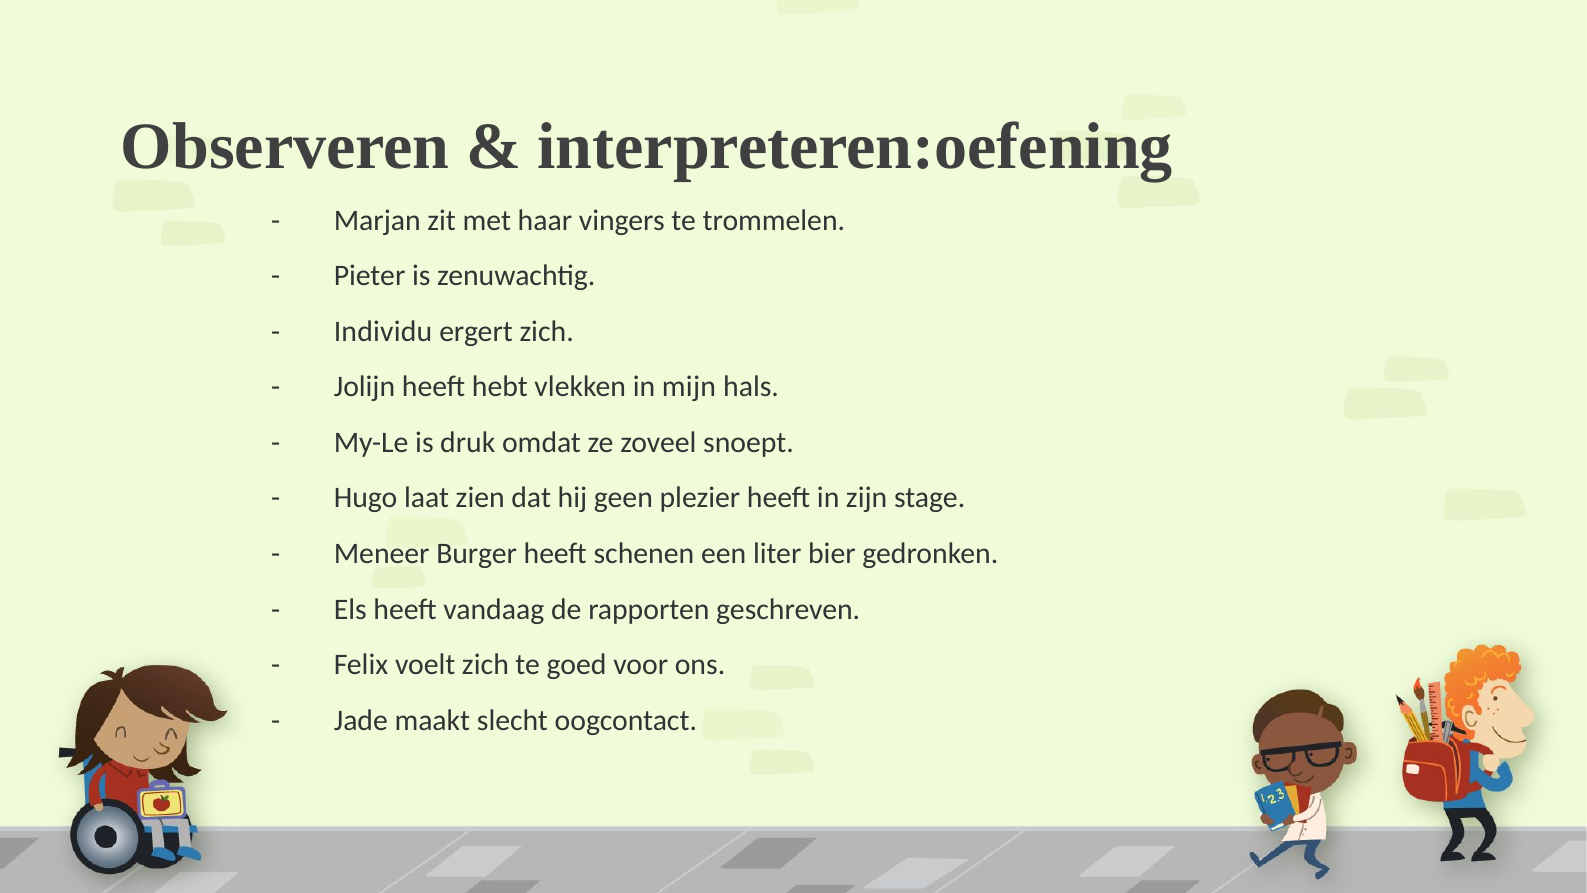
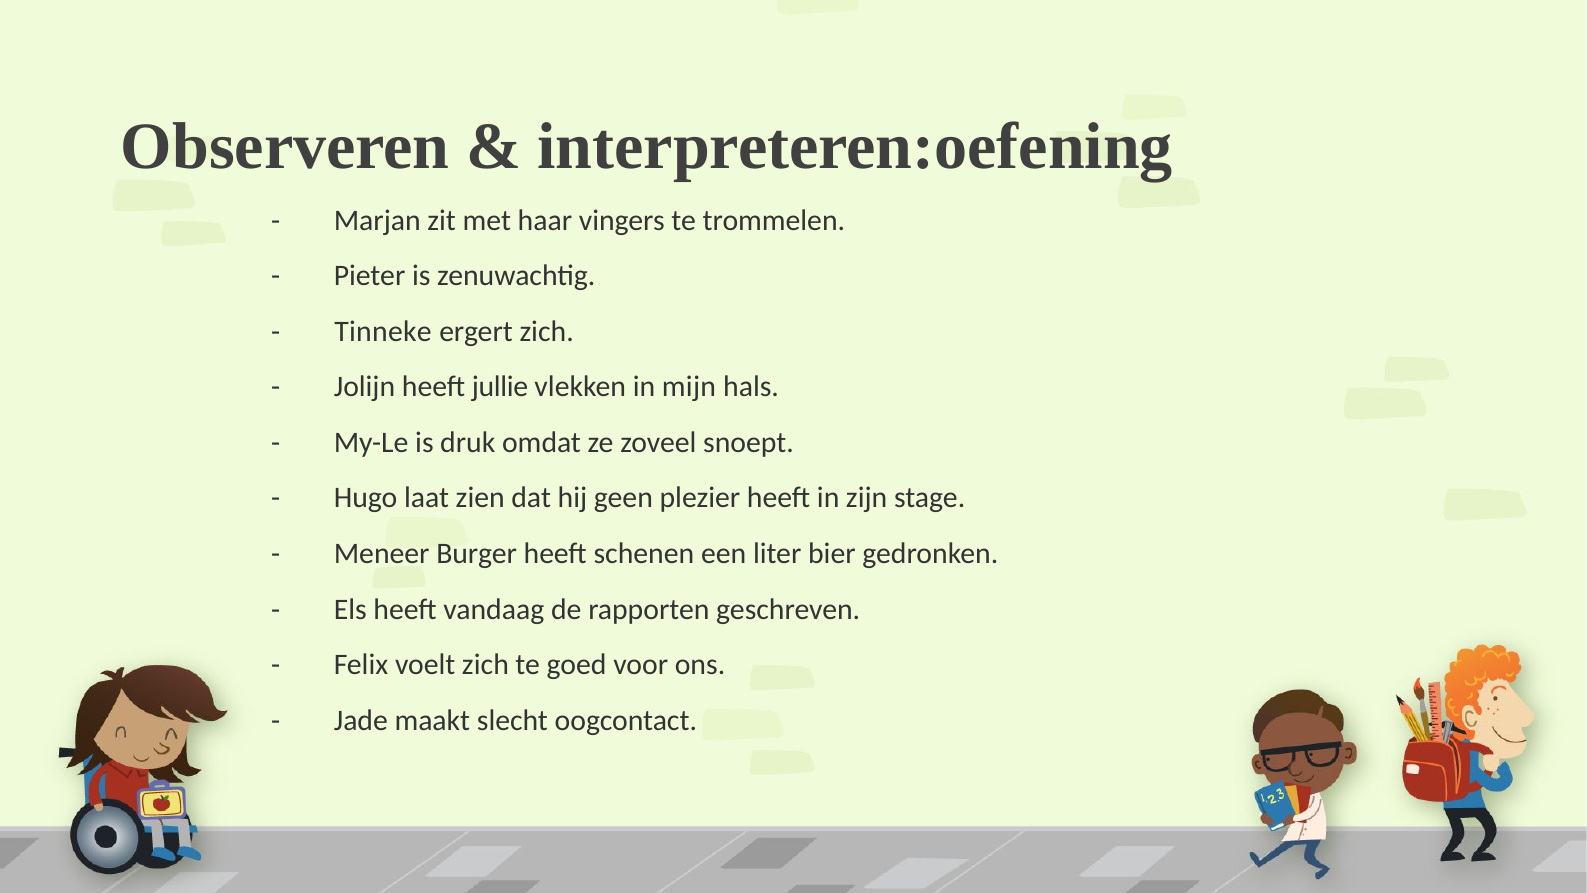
Individu: Individu -> Tinneke
hebt: hebt -> jullie
